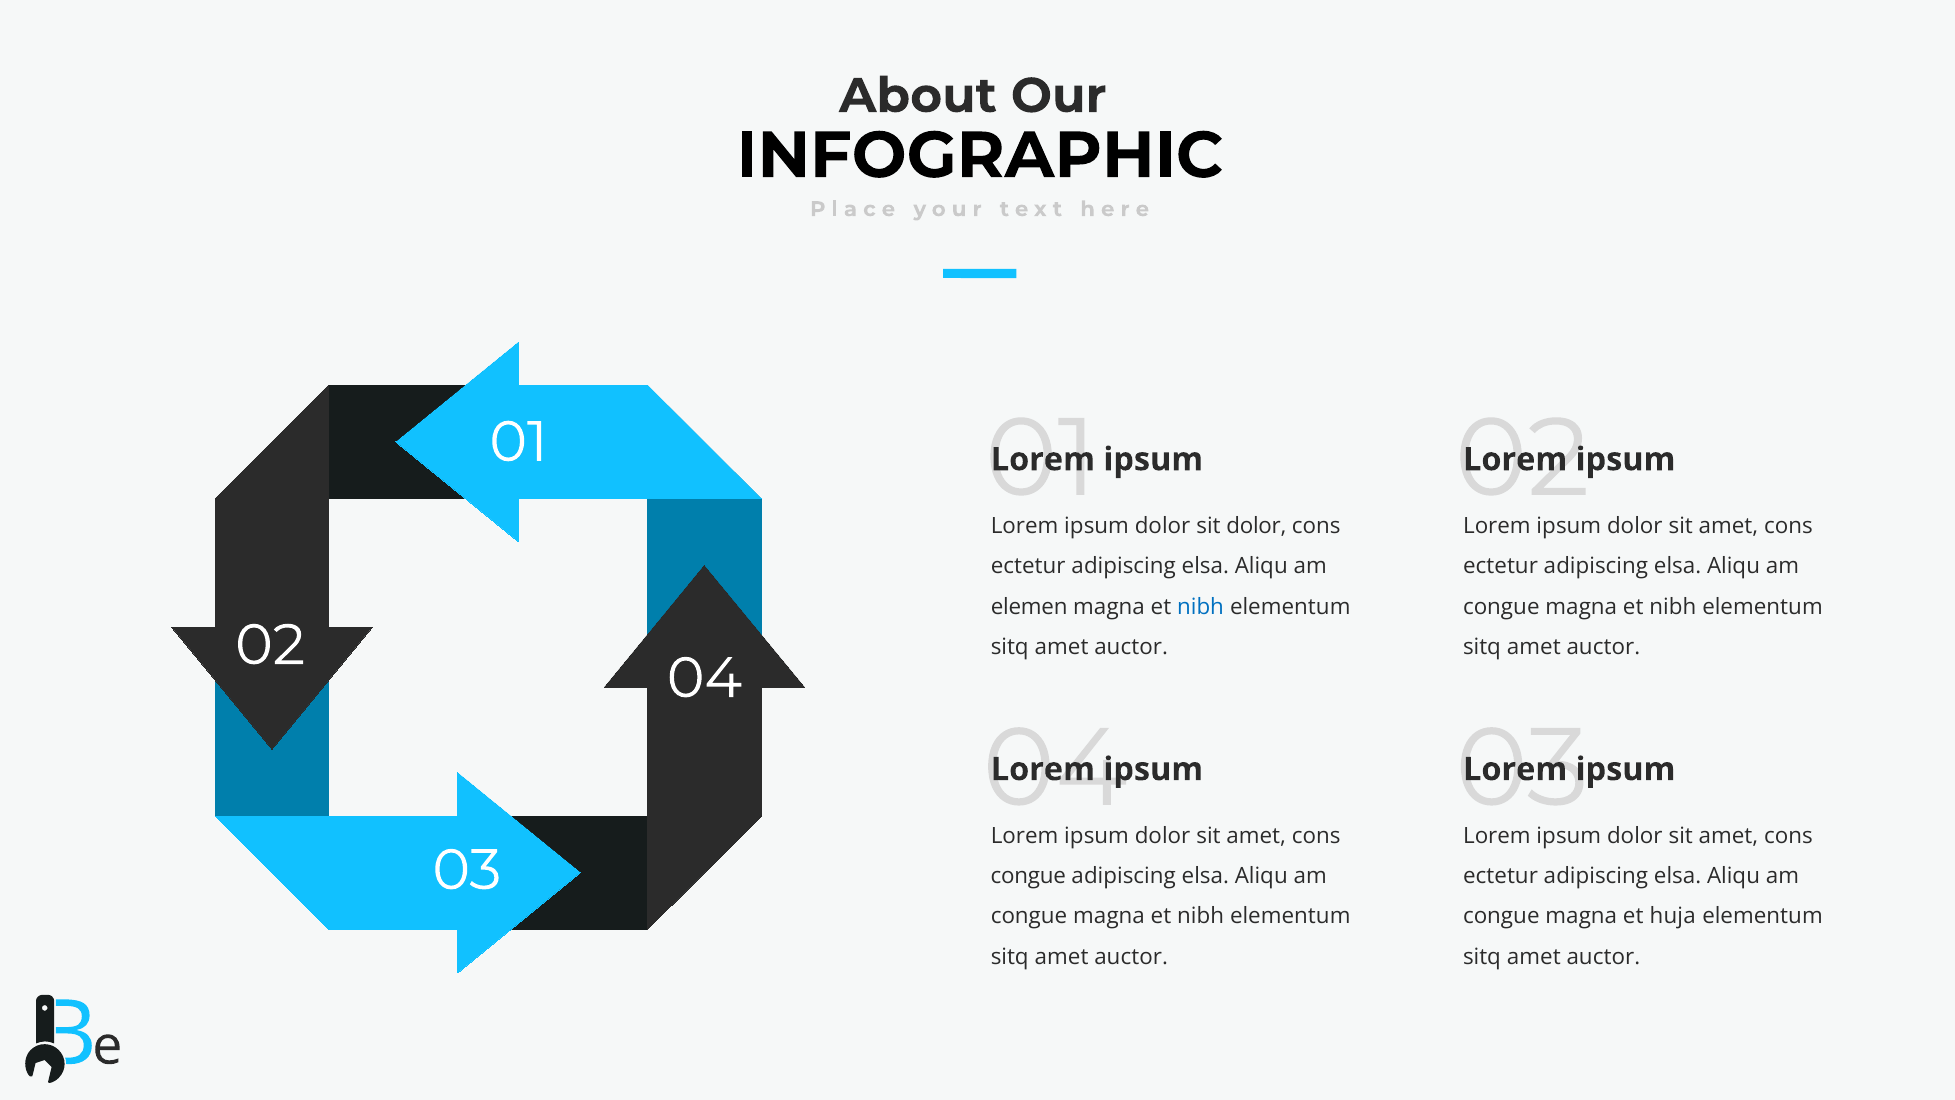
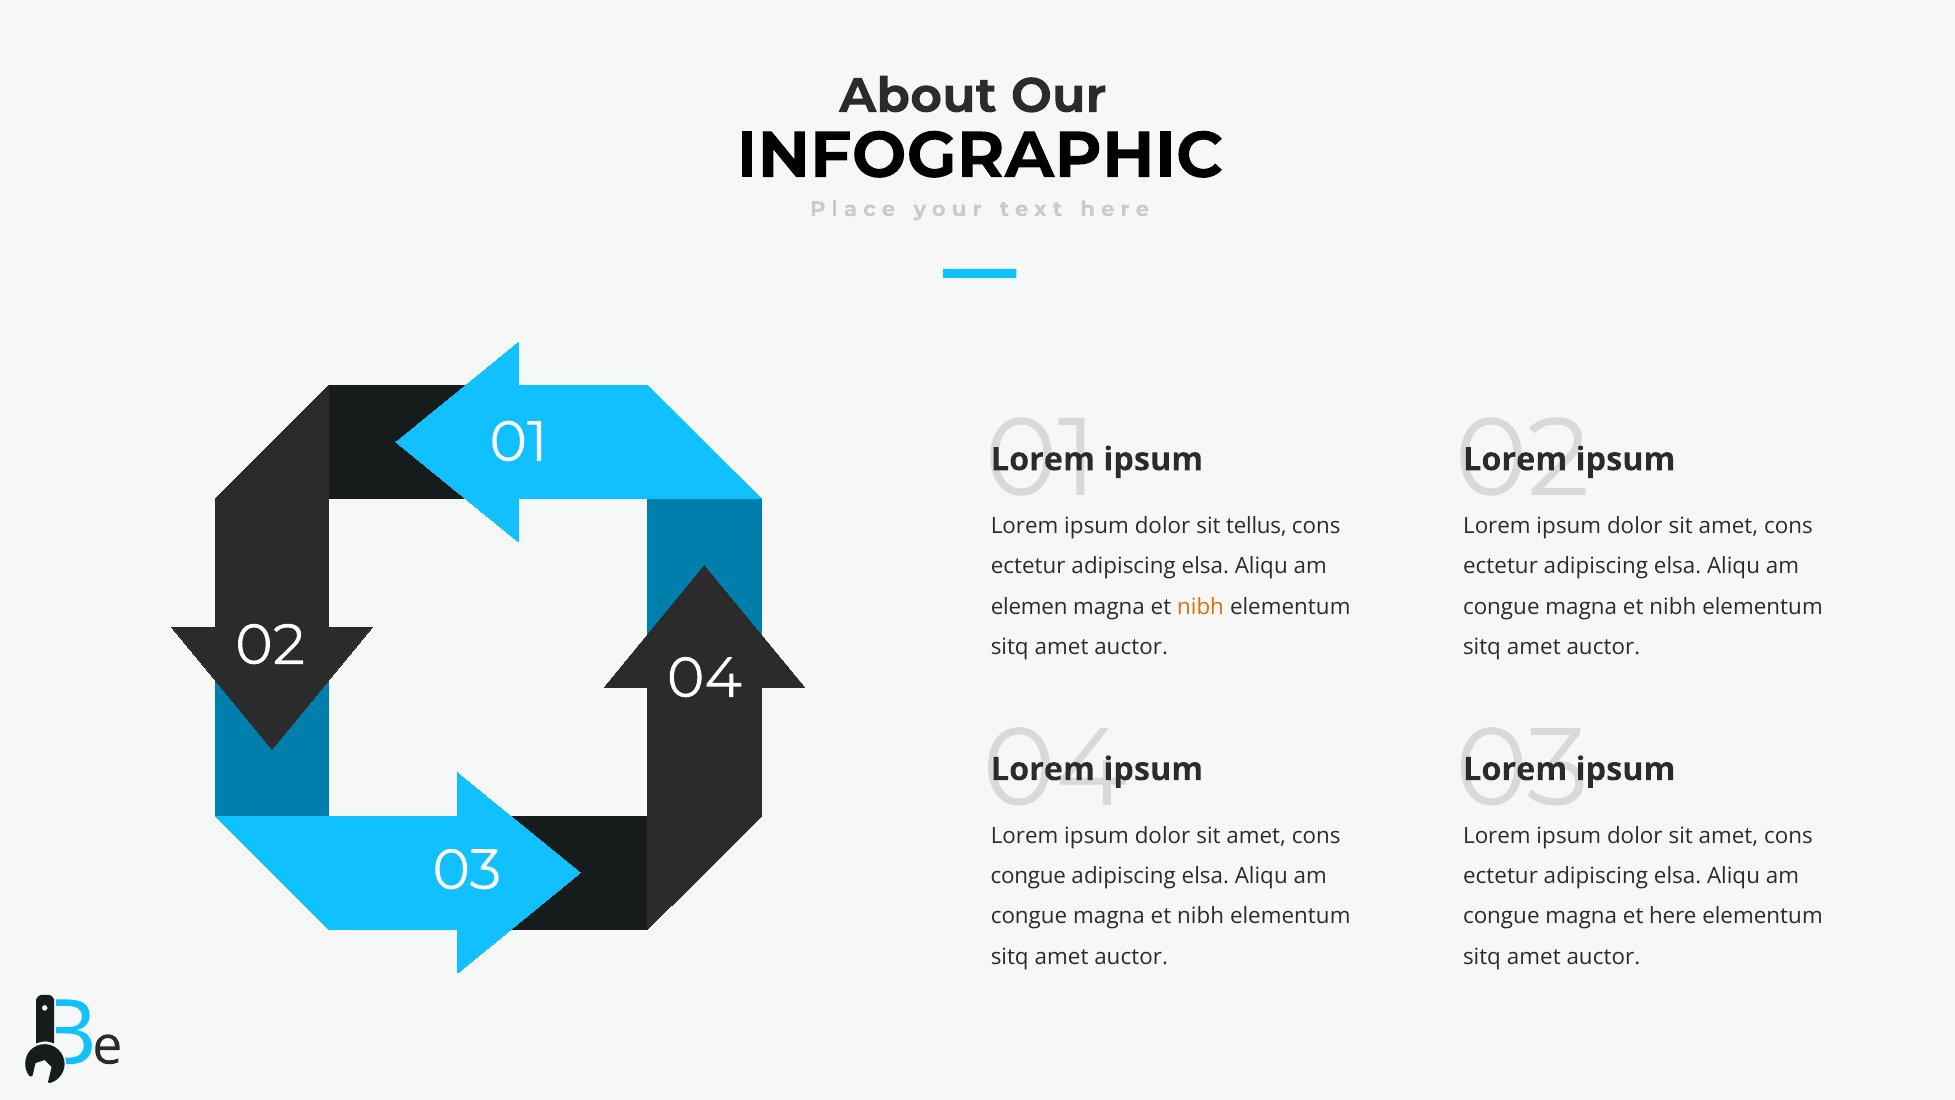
sit dolor: dolor -> tellus
nibh at (1201, 607) colour: blue -> orange
huja: huja -> here
